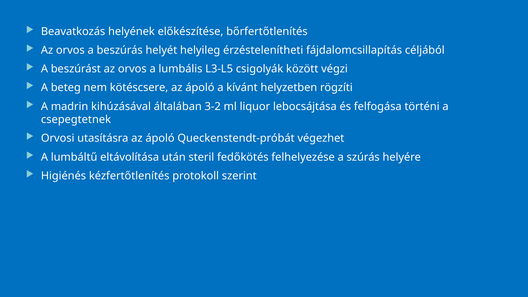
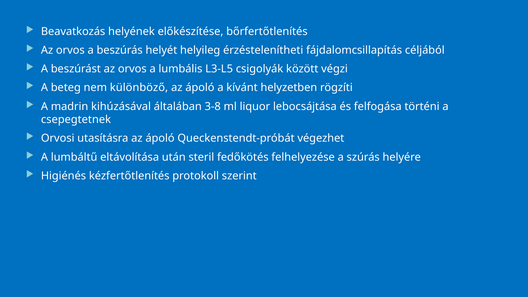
kötéscsere: kötéscsere -> különböző
3-2: 3-2 -> 3-8
